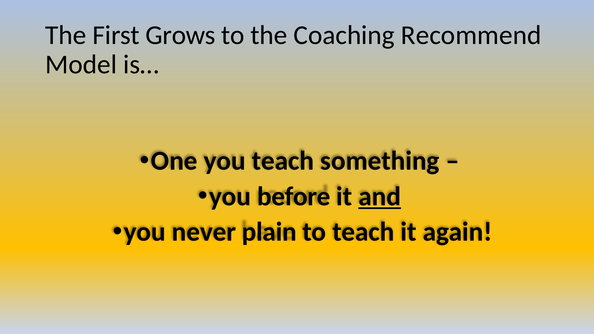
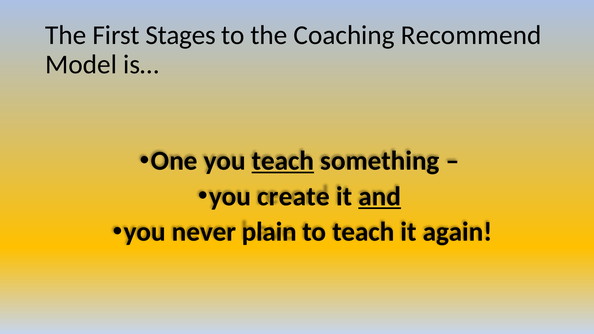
Grows: Grows -> Stages
teach at (283, 161) underline: none -> present
before: before -> create
